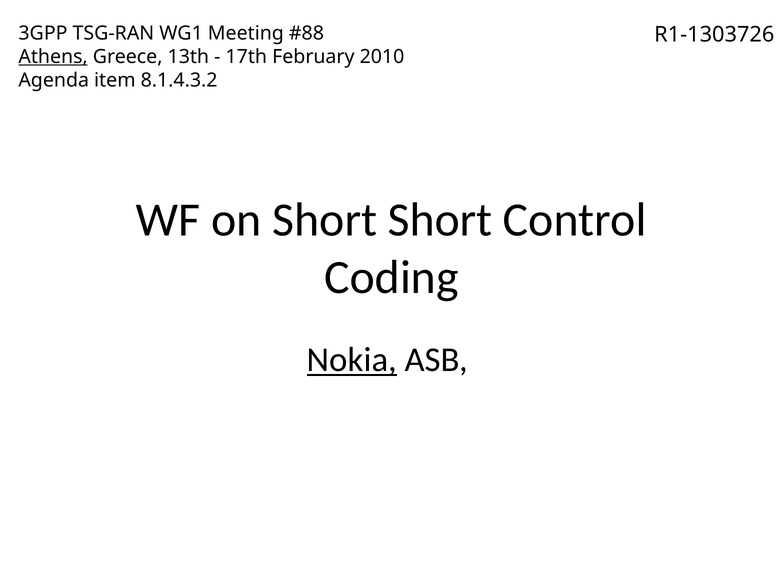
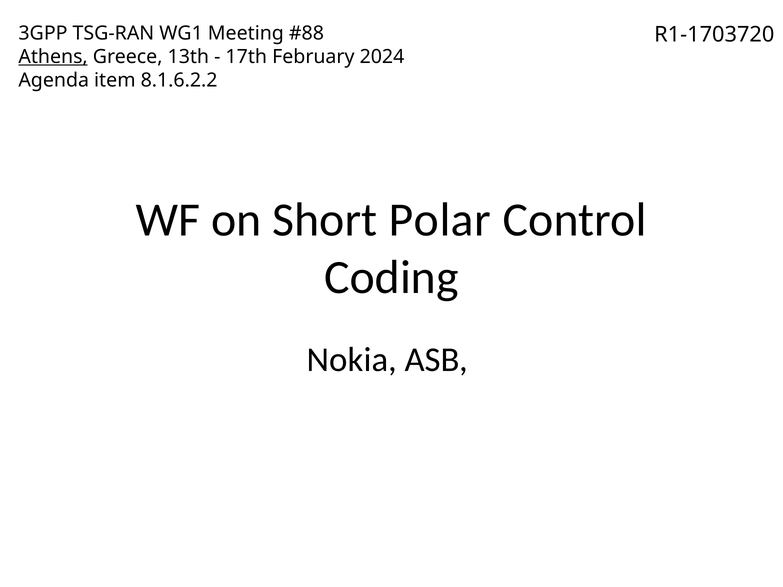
R1-1303726: R1-1303726 -> R1-1703720
2010: 2010 -> 2024
8.1.4.3.2: 8.1.4.3.2 -> 8.1.6.2.2
Short Short: Short -> Polar
Nokia underline: present -> none
